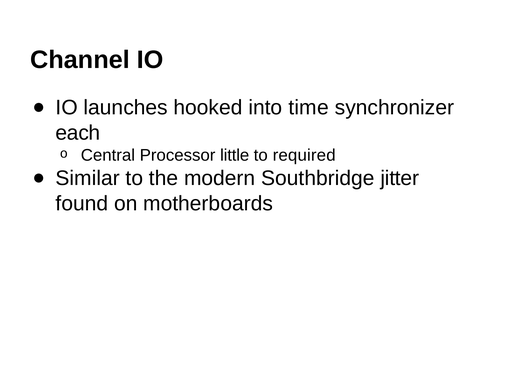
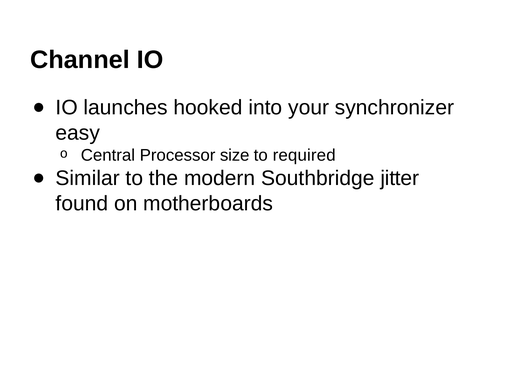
time: time -> your
each: each -> easy
little: little -> size
